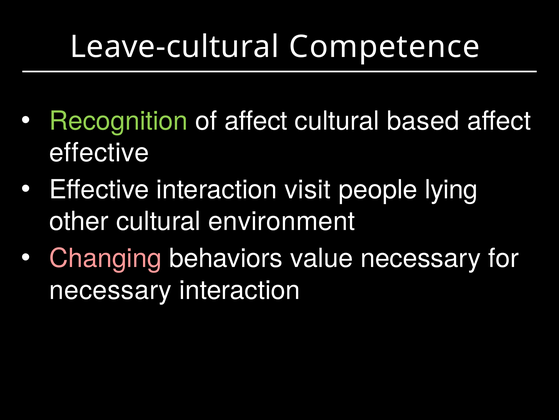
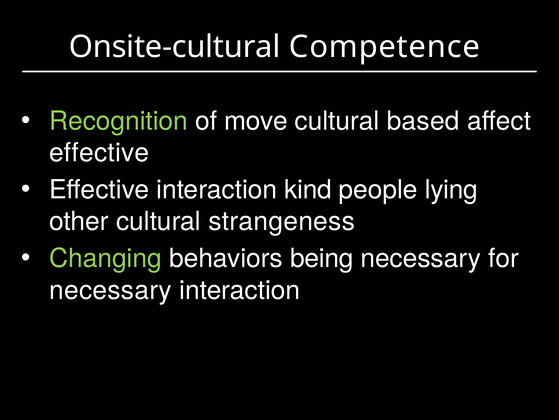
Leave-cultural: Leave-cultural -> Onsite-cultural
of affect: affect -> move
visit: visit -> kind
environment: environment -> strangeness
Changing colour: pink -> light green
value: value -> being
